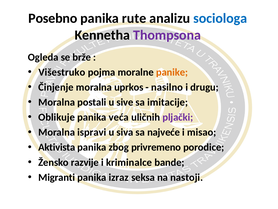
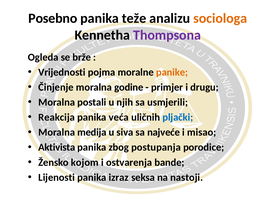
rute: rute -> teže
sociologa colour: blue -> orange
Višestruko: Višestruko -> Vrijednosti
uprkos: uprkos -> godine
nasilno: nasilno -> primjer
sive: sive -> njih
imitacije: imitacije -> usmjerili
Oblikuje: Oblikuje -> Reakcija
pljački colour: purple -> blue
ispravi: ispravi -> medija
privremeno: privremeno -> postupanja
razvije: razvije -> kojom
kriminalce: kriminalce -> ostvarenja
Migranti: Migranti -> Lijenosti
